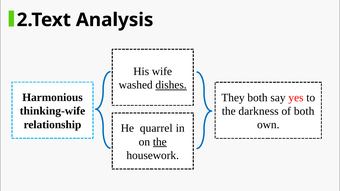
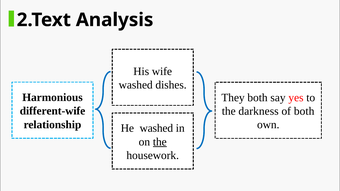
dishes underline: present -> none
thinking-wife: thinking-wife -> different-wife
He quarrel: quarrel -> washed
